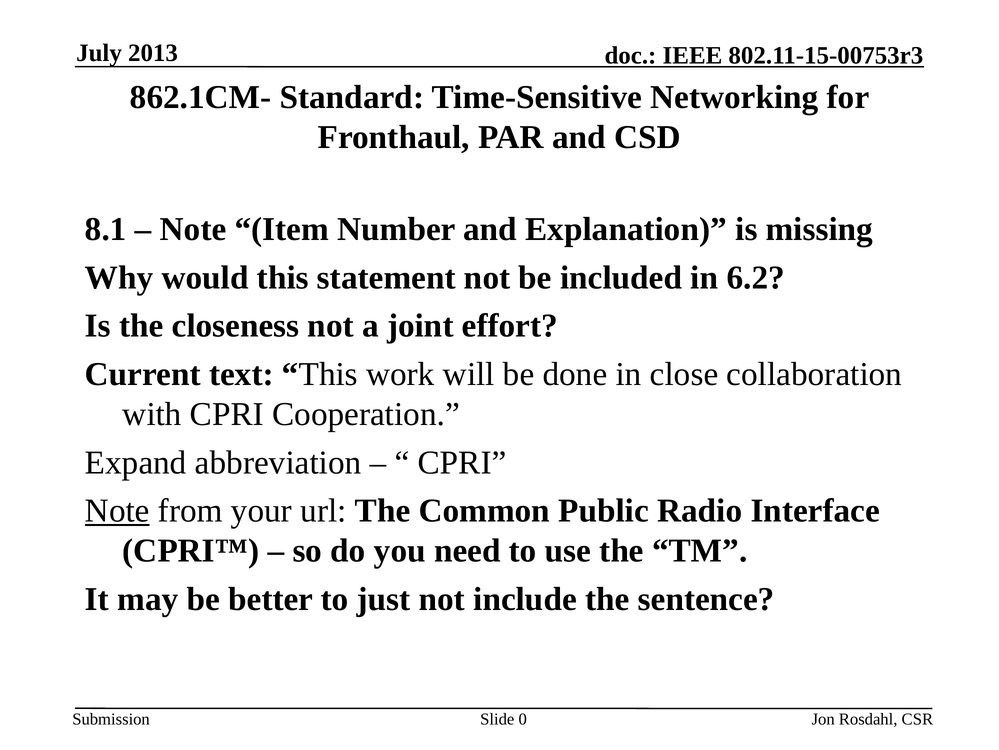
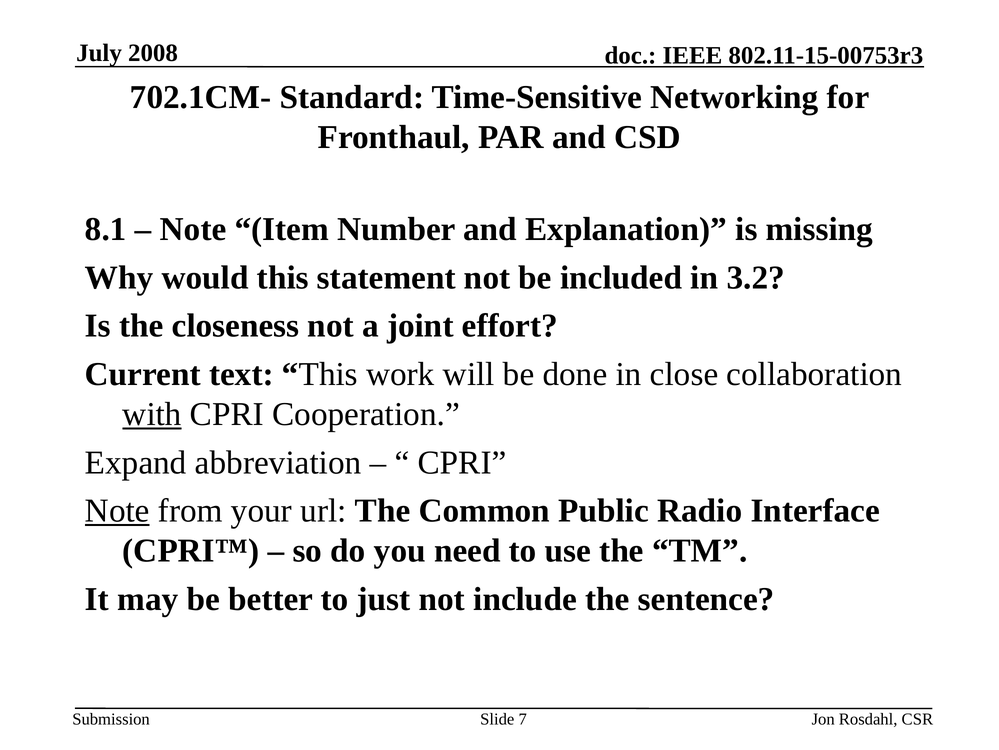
2013: 2013 -> 2008
862.1CM-: 862.1CM- -> 702.1CM-
6.2: 6.2 -> 3.2
with underline: none -> present
0: 0 -> 7
